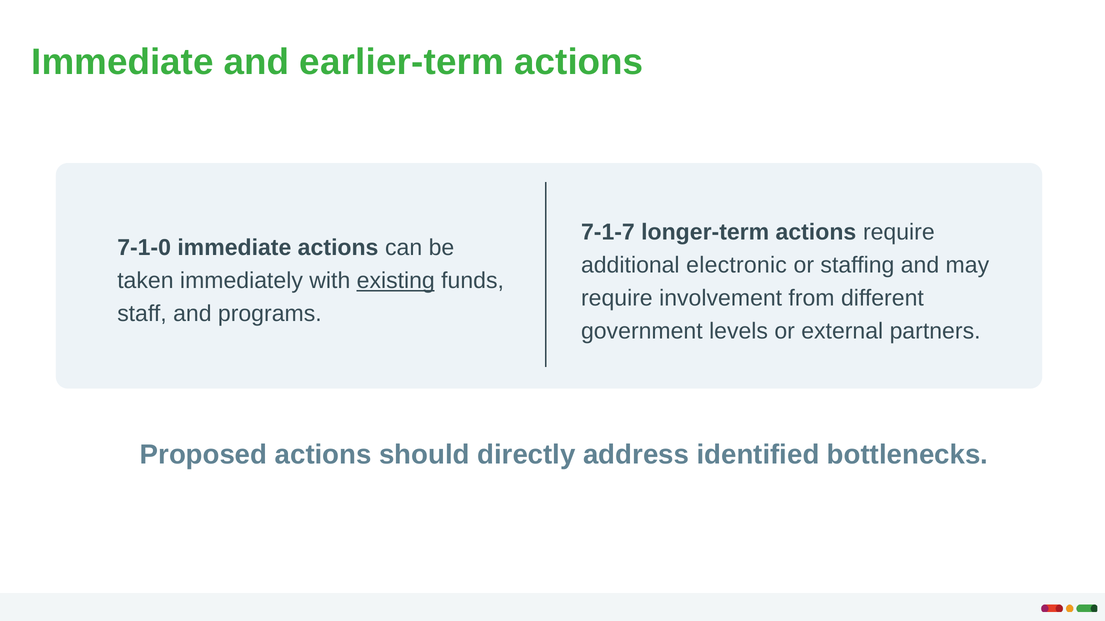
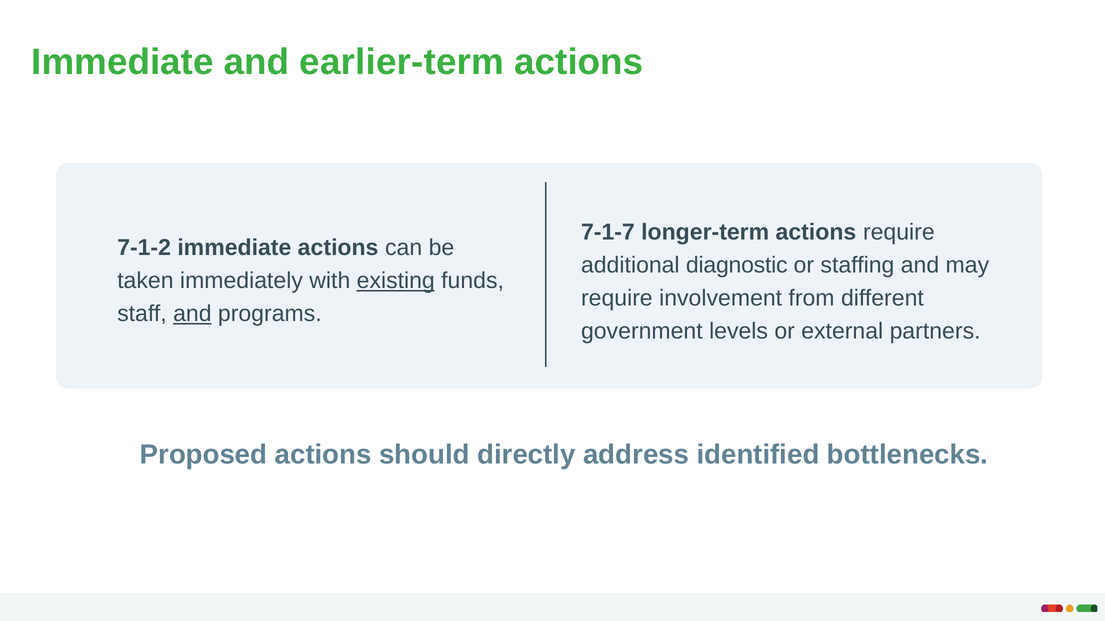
7-1-0: 7-1-0 -> 7-1-2
electronic: electronic -> diagnostic
and at (192, 314) underline: none -> present
